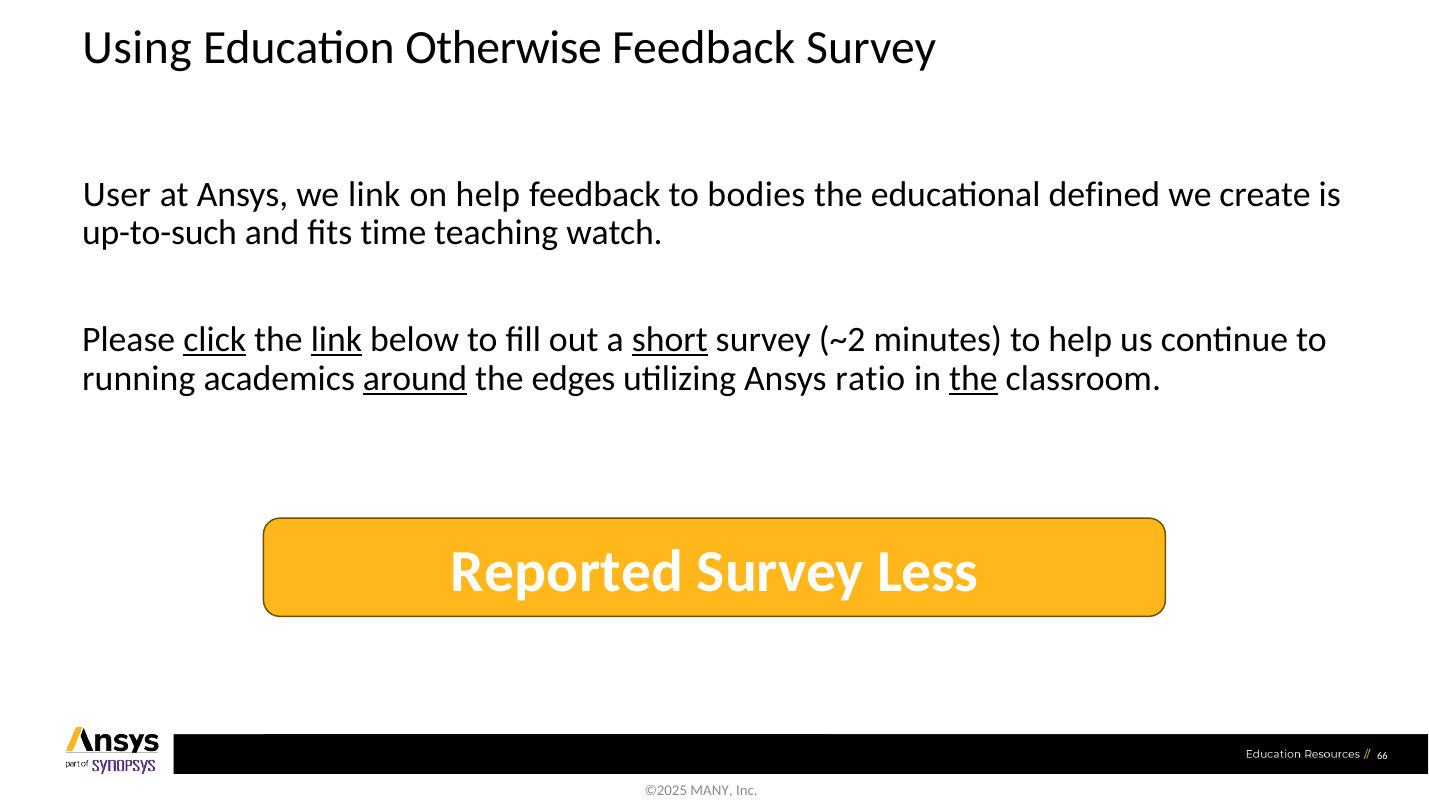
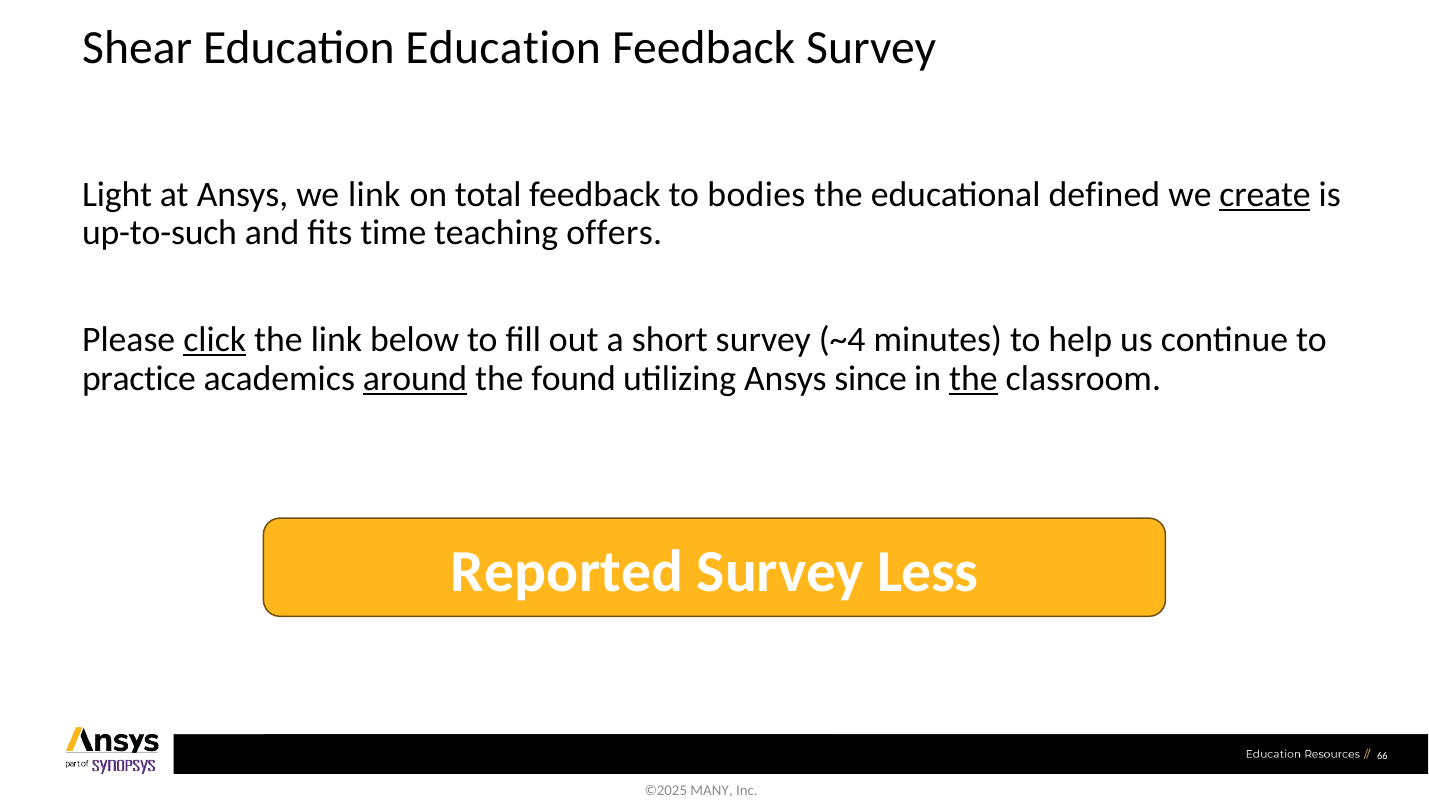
Using: Using -> Shear
Education Otherwise: Otherwise -> Education
User: User -> Light
on help: help -> total
create underline: none -> present
watch: watch -> offers
link at (336, 340) underline: present -> none
short underline: present -> none
~2: ~2 -> ~4
running: running -> practice
edges: edges -> found
ratio: ratio -> since
